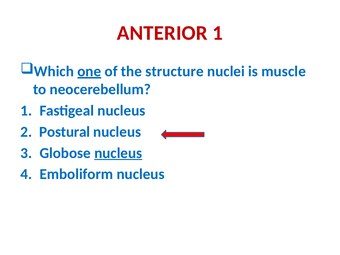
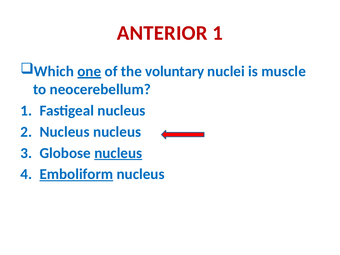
structure: structure -> voluntary
Postural at (65, 132): Postural -> Nucleus
Emboliform underline: none -> present
